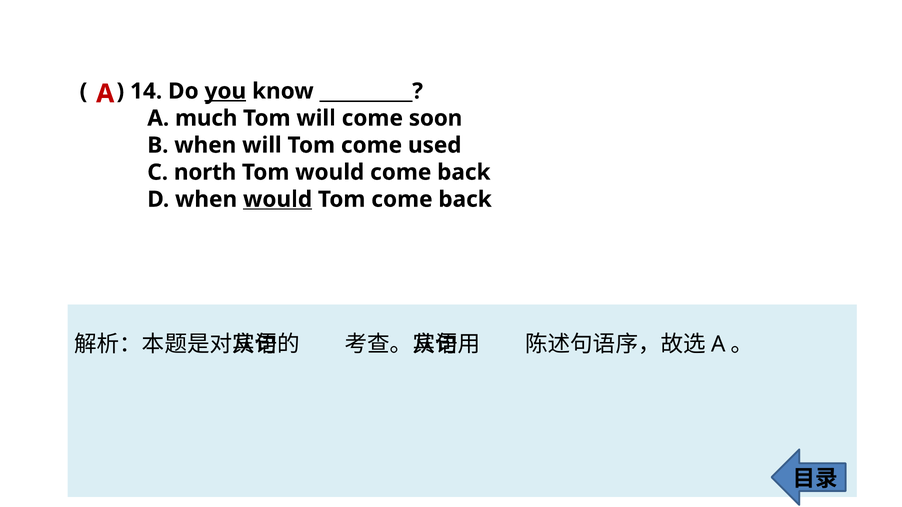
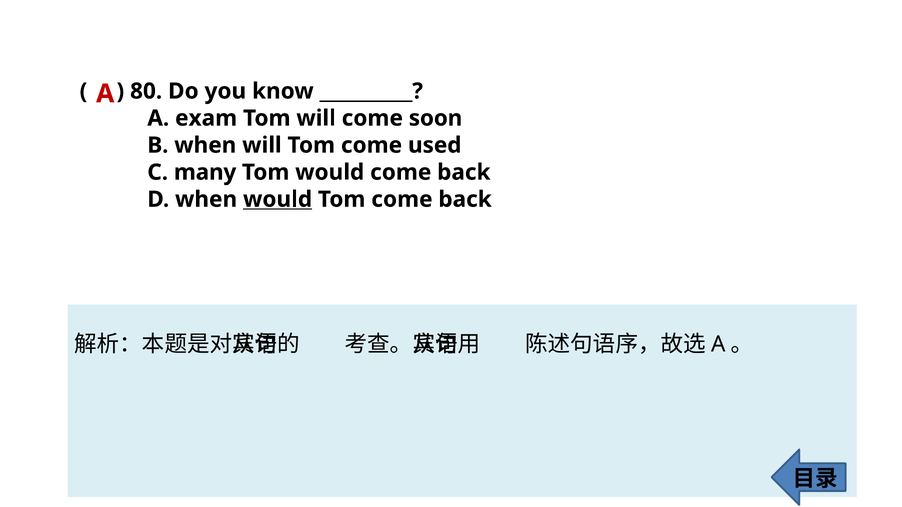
14: 14 -> 80
you underline: present -> none
much: much -> exam
north: north -> many
